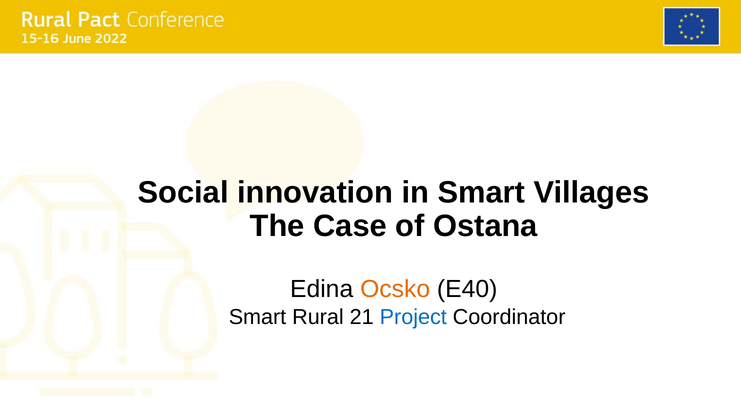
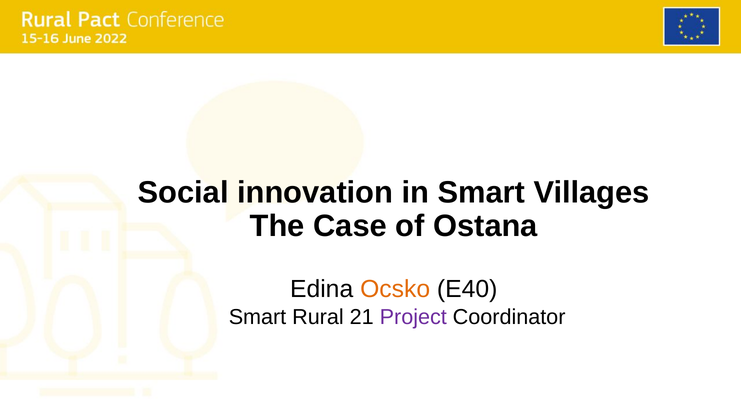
Project colour: blue -> purple
